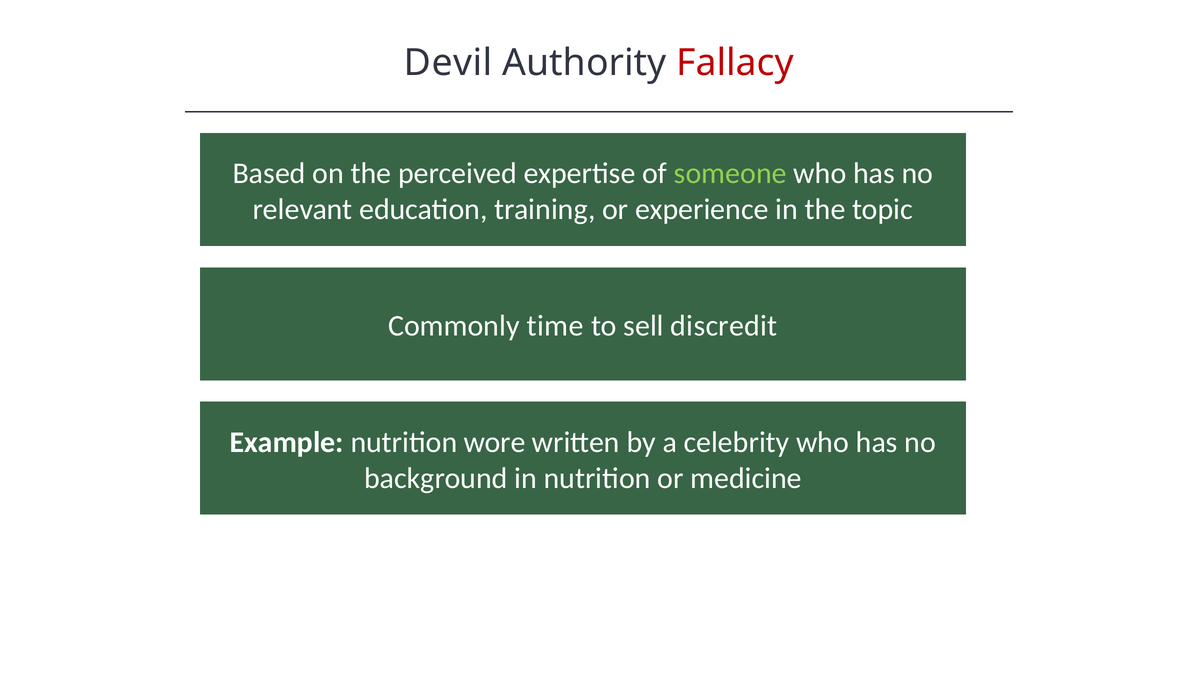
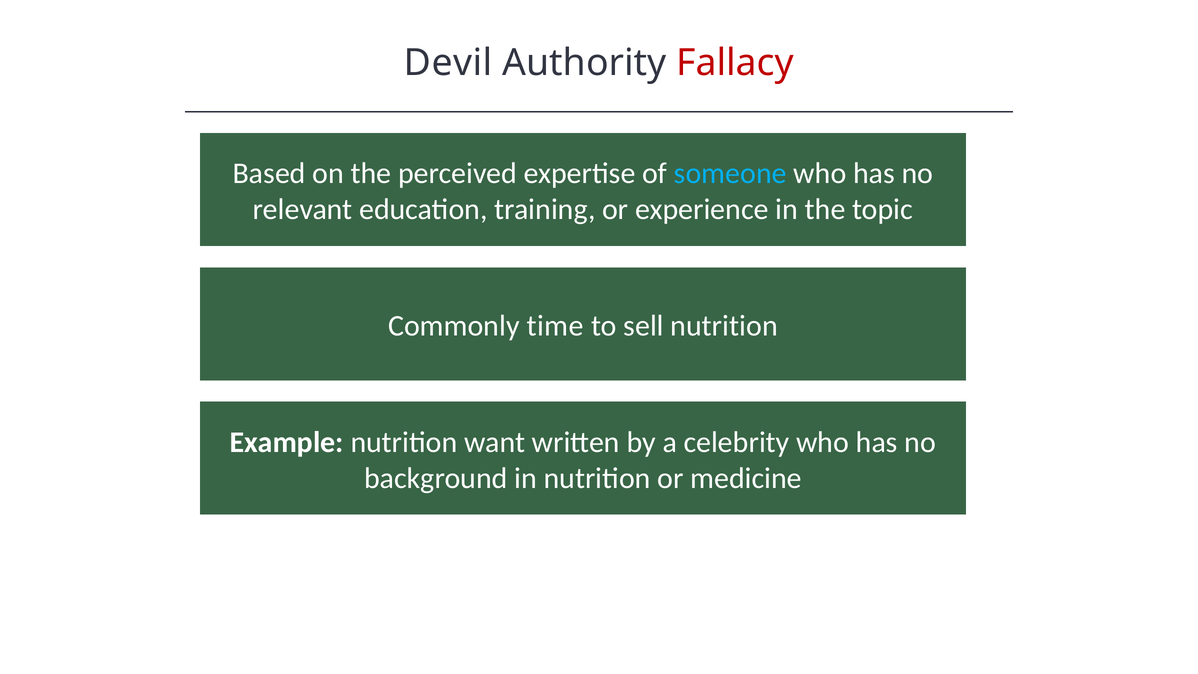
someone colour: light green -> light blue
sell discredit: discredit -> nutrition
wore: wore -> want
